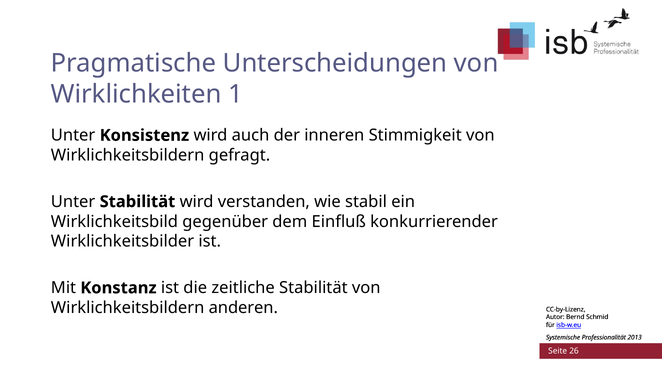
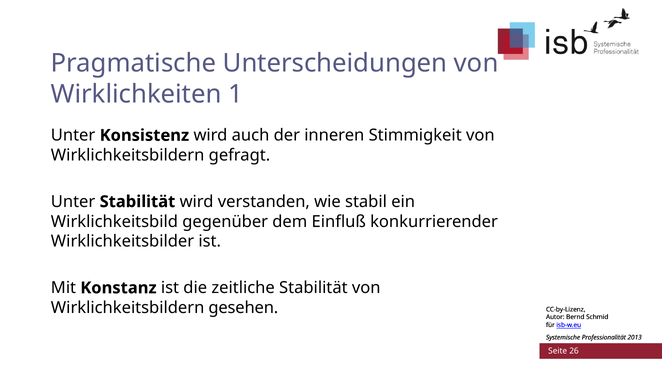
anderen: anderen -> gesehen
